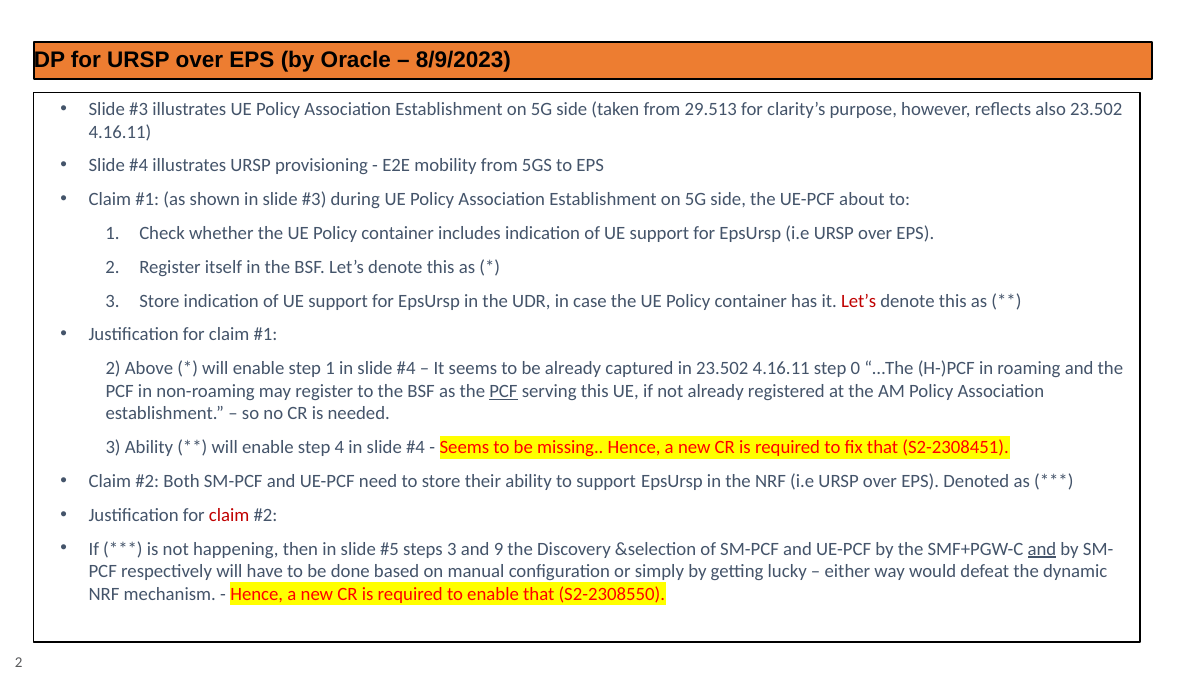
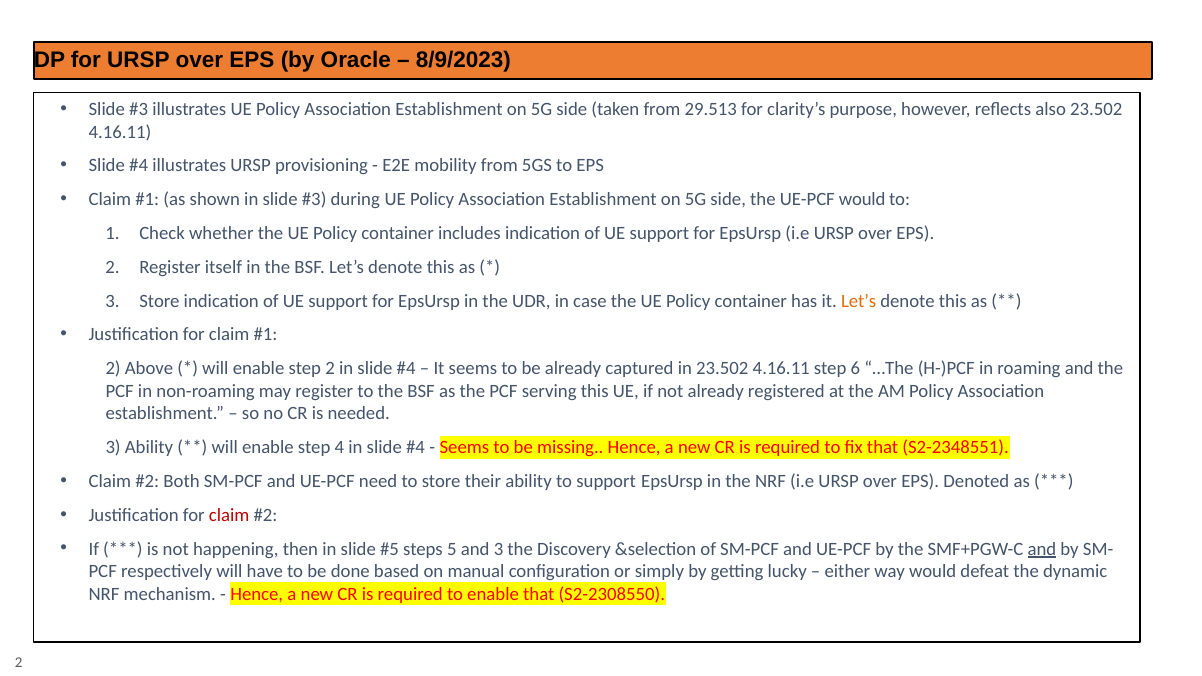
UE-PCF about: about -> would
Let’s at (859, 301) colour: red -> orange
step 1: 1 -> 2
0: 0 -> 6
PCF at (503, 391) underline: present -> none
S2-2308451: S2-2308451 -> S2-2348551
steps 3: 3 -> 5
and 9: 9 -> 3
